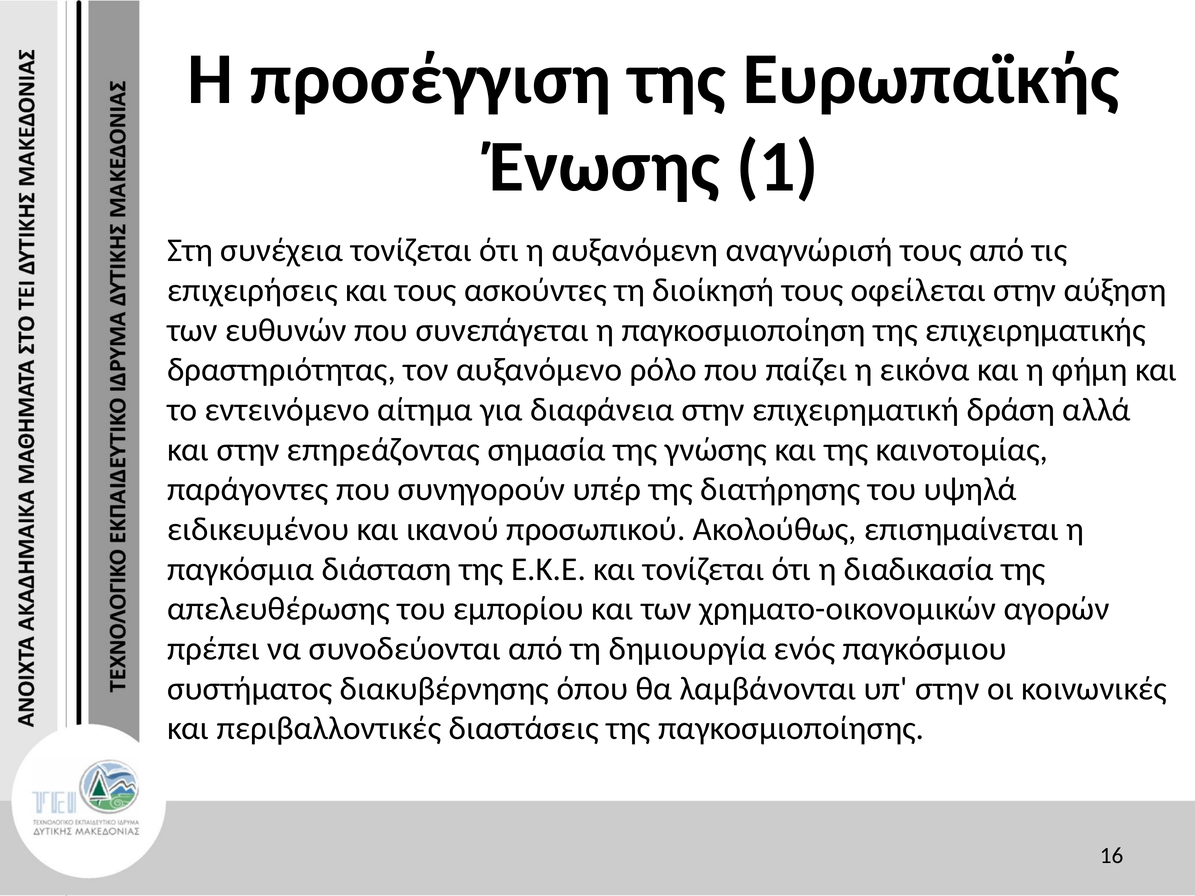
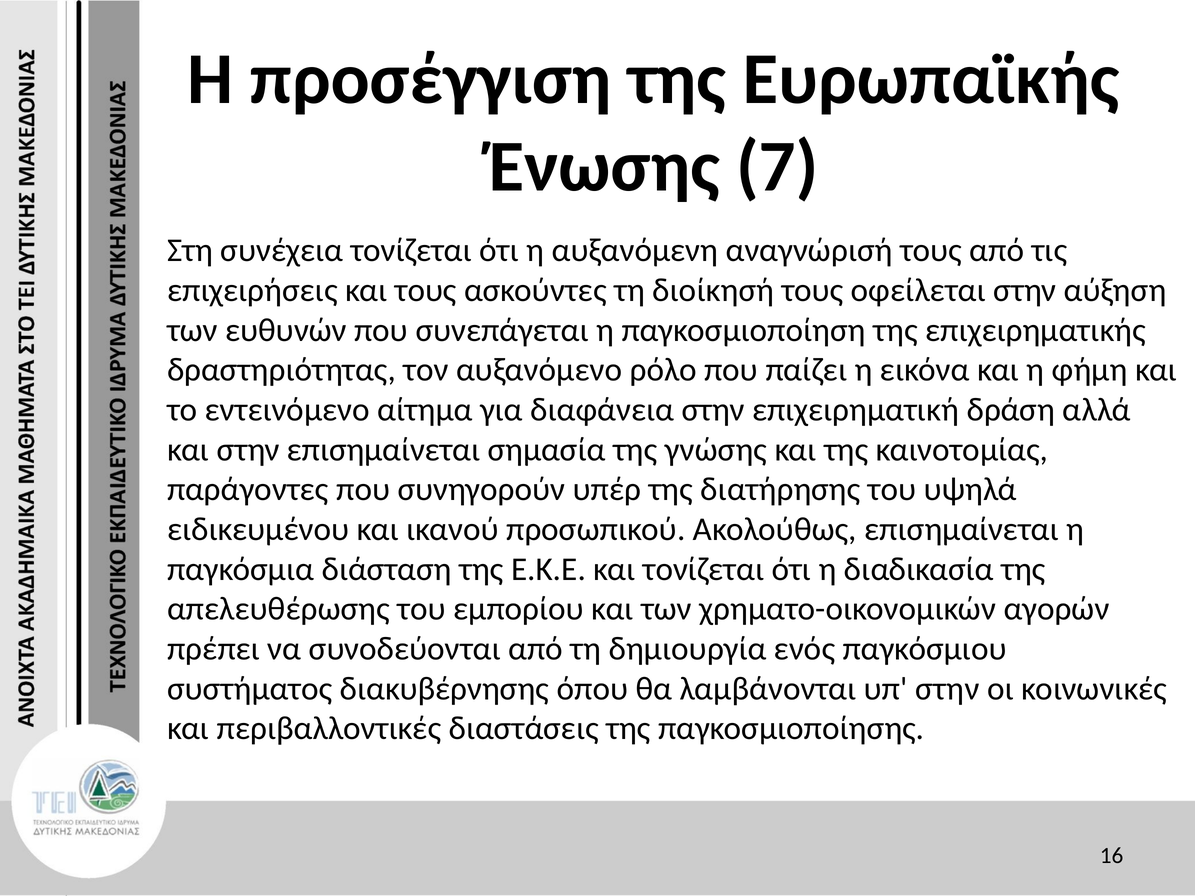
1: 1 -> 7
στην επηρεάζοντας: επηρεάζοντας -> επισημαίνεται
